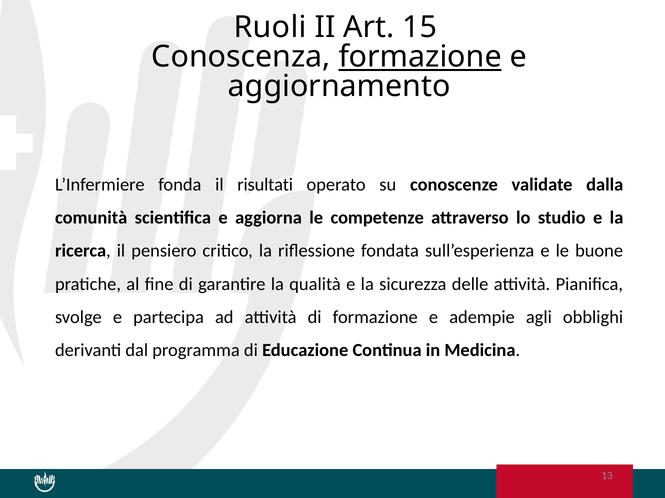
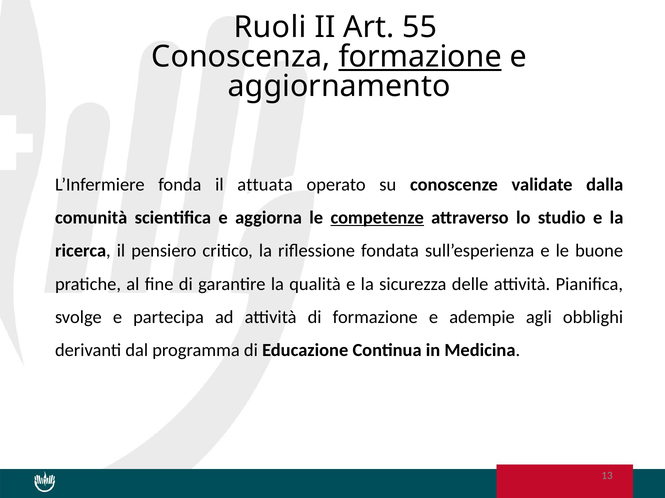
15: 15 -> 55
risultati: risultati -> attuata
competenze underline: none -> present
